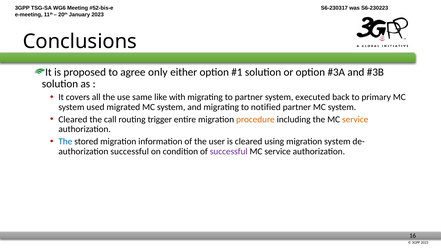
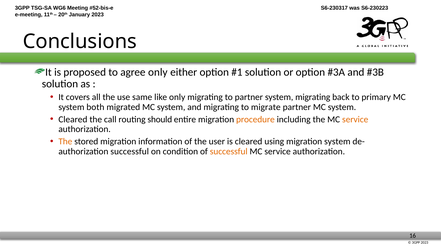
like with: with -> only
system executed: executed -> migrating
used: used -> both
notified: notified -> migrate
trigger: trigger -> should
The at (65, 142) colour: blue -> orange
successful at (229, 151) colour: purple -> orange
